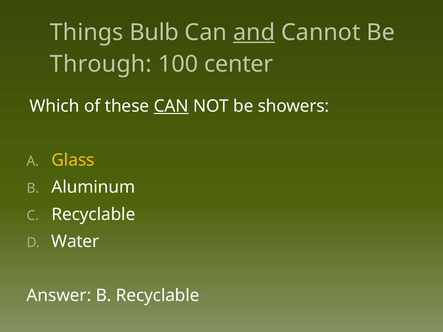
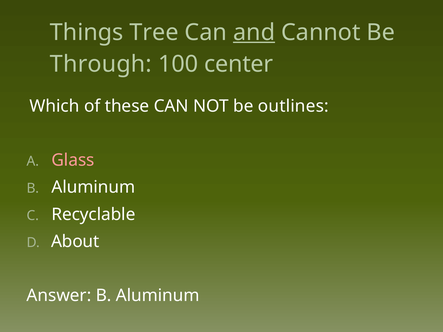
Bulb: Bulb -> Tree
CAN at (171, 106) underline: present -> none
showers: showers -> outlines
Glass colour: yellow -> pink
Water: Water -> About
Answer B Recyclable: Recyclable -> Aluminum
